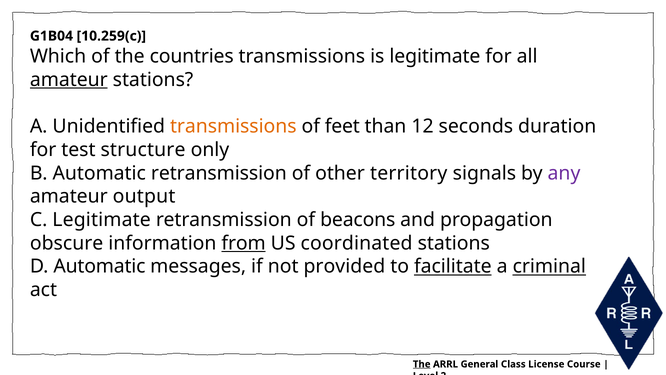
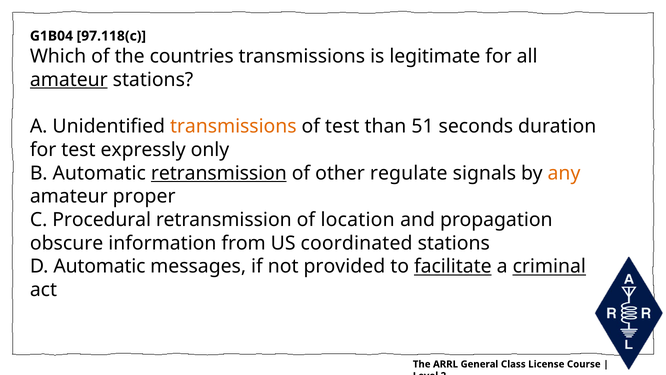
10.259(c: 10.259(c -> 97.118(c
of feet: feet -> test
12: 12 -> 51
structure: structure -> expressly
retransmission at (219, 173) underline: none -> present
territory: territory -> regulate
any colour: purple -> orange
output: output -> proper
C Legitimate: Legitimate -> Procedural
beacons: beacons -> location
from underline: present -> none
The at (422, 364) underline: present -> none
